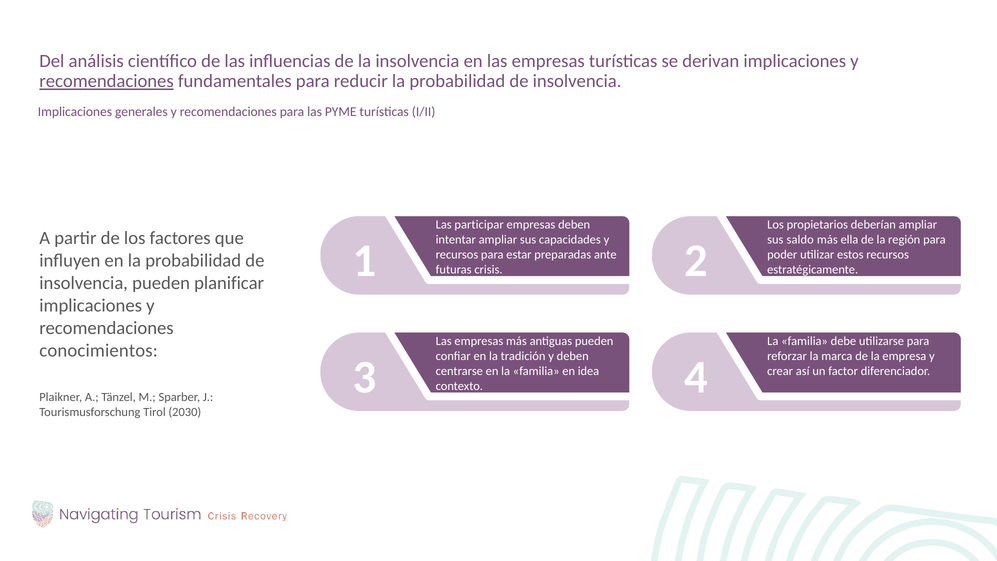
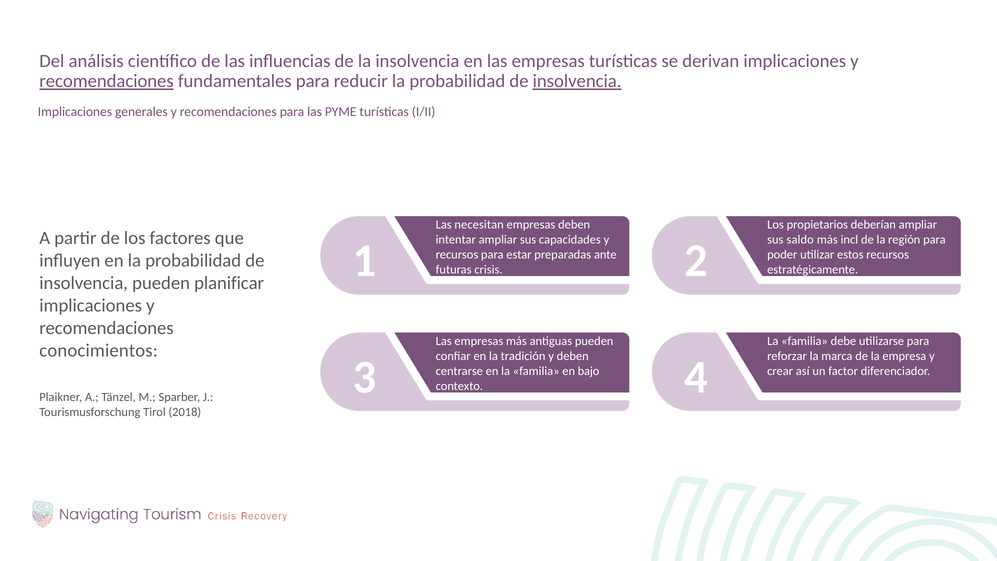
insolvencia at (577, 81) underline: none -> present
participar: participar -> necesitan
ella: ella -> incl
idea: idea -> bajo
2030: 2030 -> 2018
